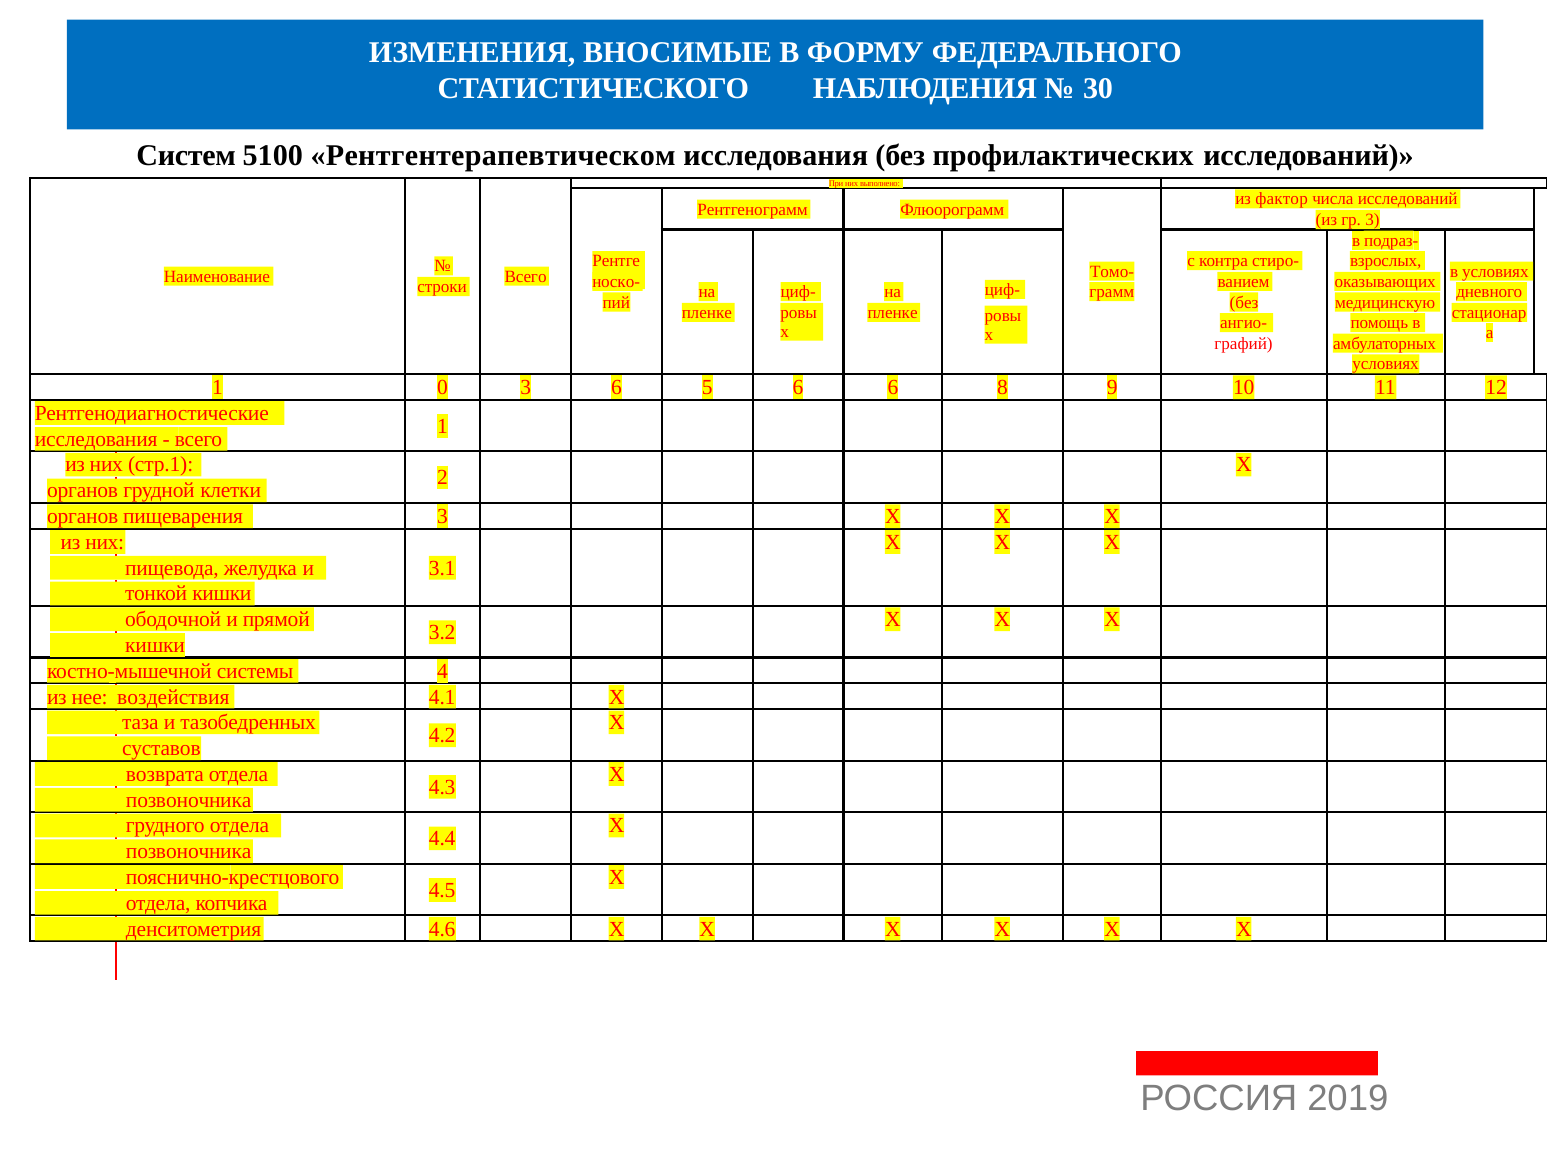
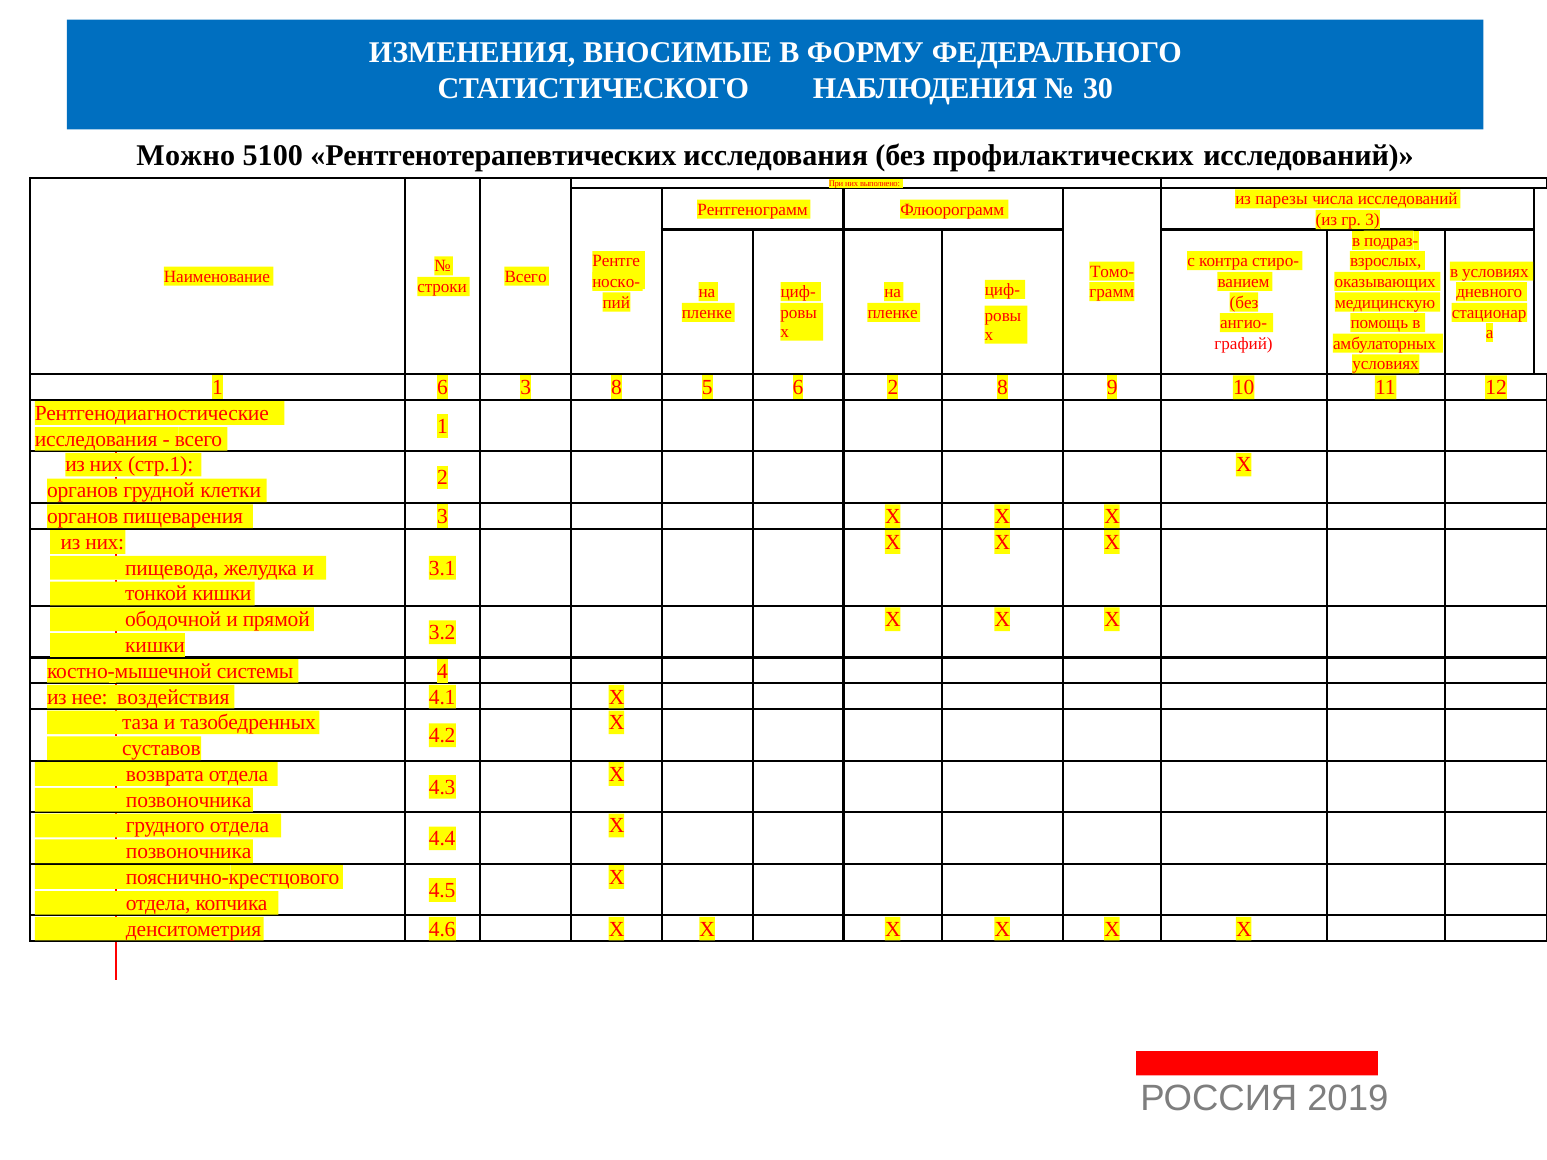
Систем: Систем -> Можно
Рентгентерапевтическом: Рентгентерапевтическом -> Рентгенотерапевтических
фактор: фактор -> парезы
1 0: 0 -> 6
3 6: 6 -> 8
6 6: 6 -> 2
